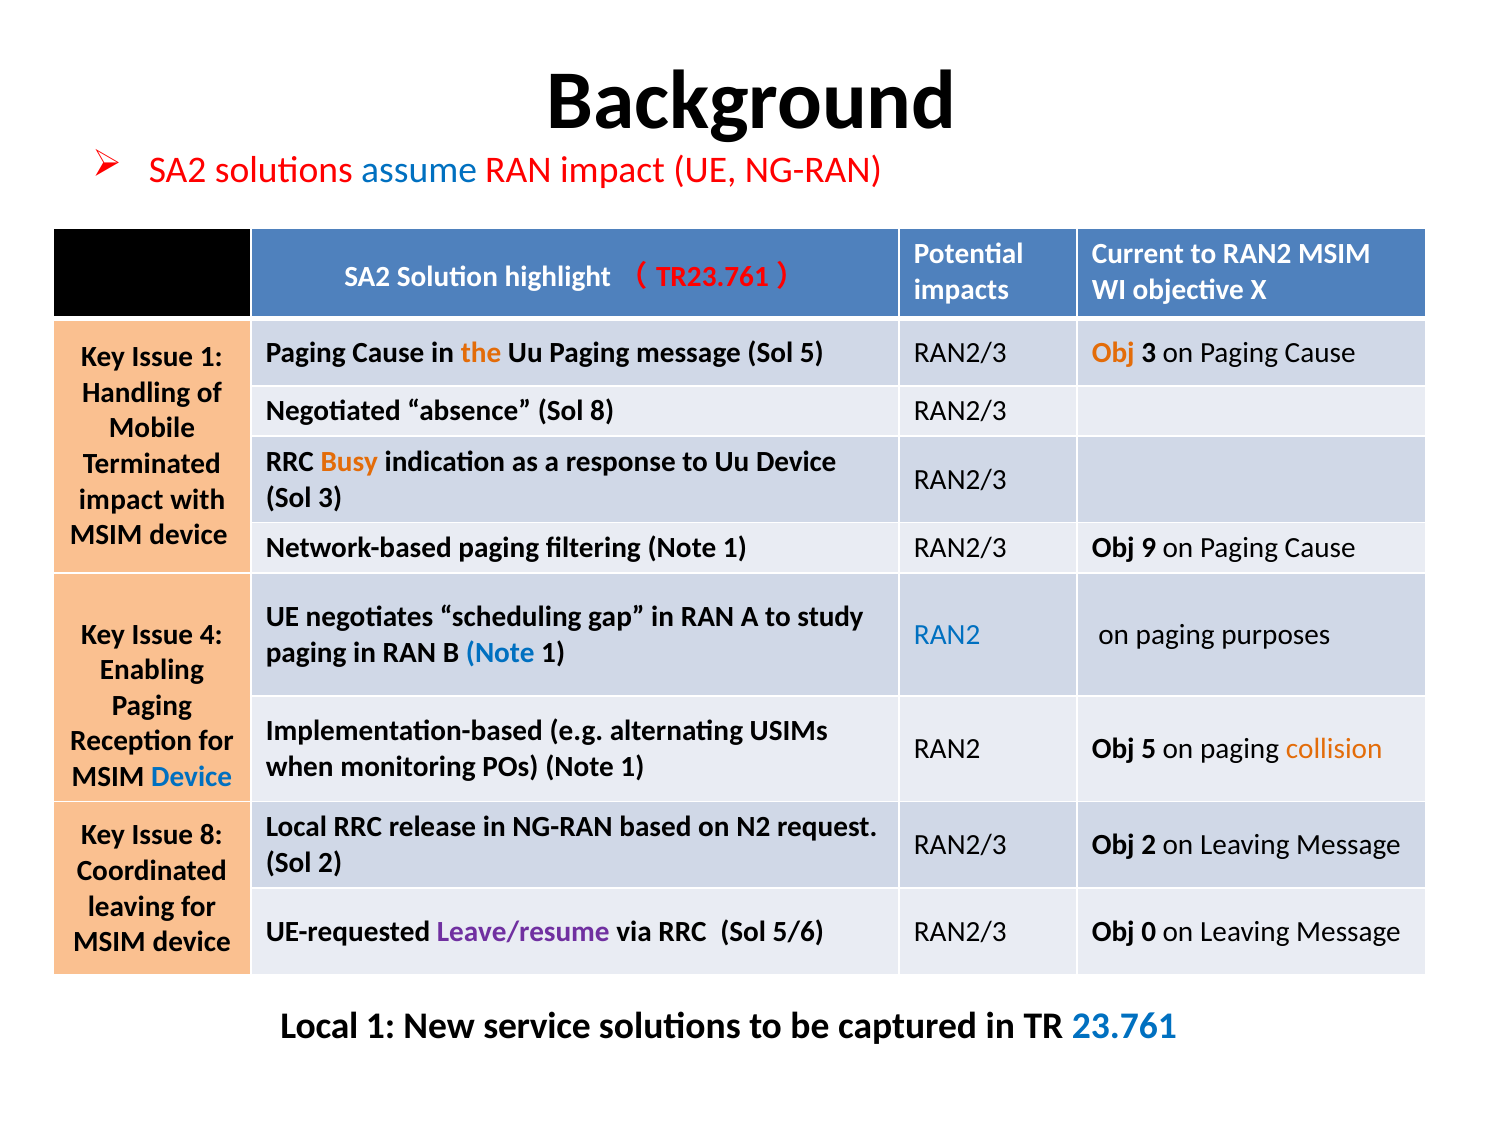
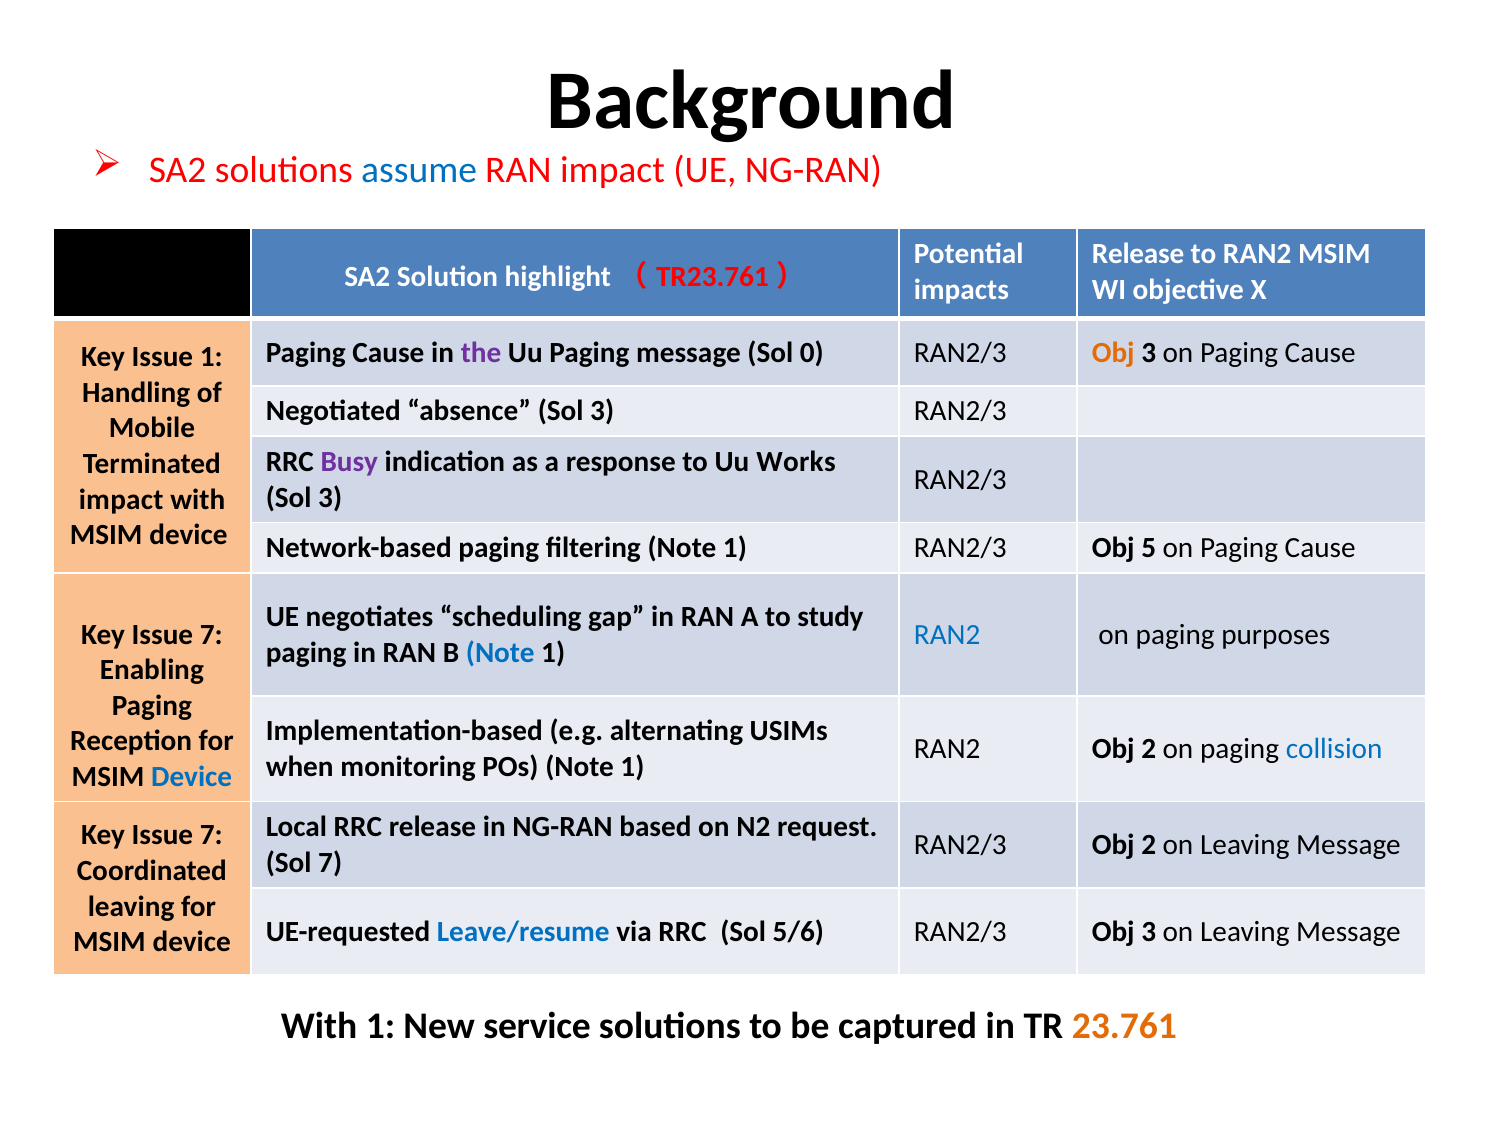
Current at (1138, 254): Current -> Release
the colour: orange -> purple
Sol 5: 5 -> 0
absence Sol 8: 8 -> 3
Busy colour: orange -> purple
Uu Device: Device -> Works
9: 9 -> 5
4 at (211, 635): 4 -> 7
RAN2 Obj 5: 5 -> 2
collision colour: orange -> blue
8 at (211, 836): 8 -> 7
Sol 2: 2 -> 7
Leave/resume colour: purple -> blue
5/6 RAN2/3 Obj 0: 0 -> 3
Local at (319, 1026): Local -> With
23.761 colour: blue -> orange
